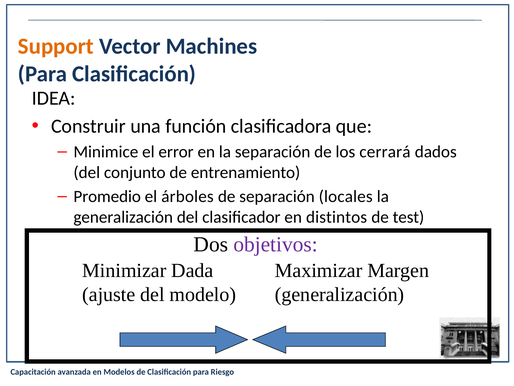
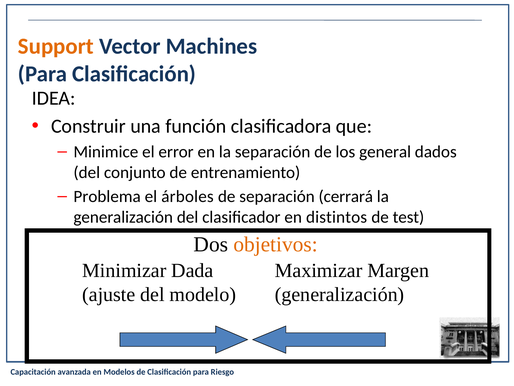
cerrará: cerrará -> general
Promedio: Promedio -> Problema
locales: locales -> cerrará
objetivos colour: purple -> orange
